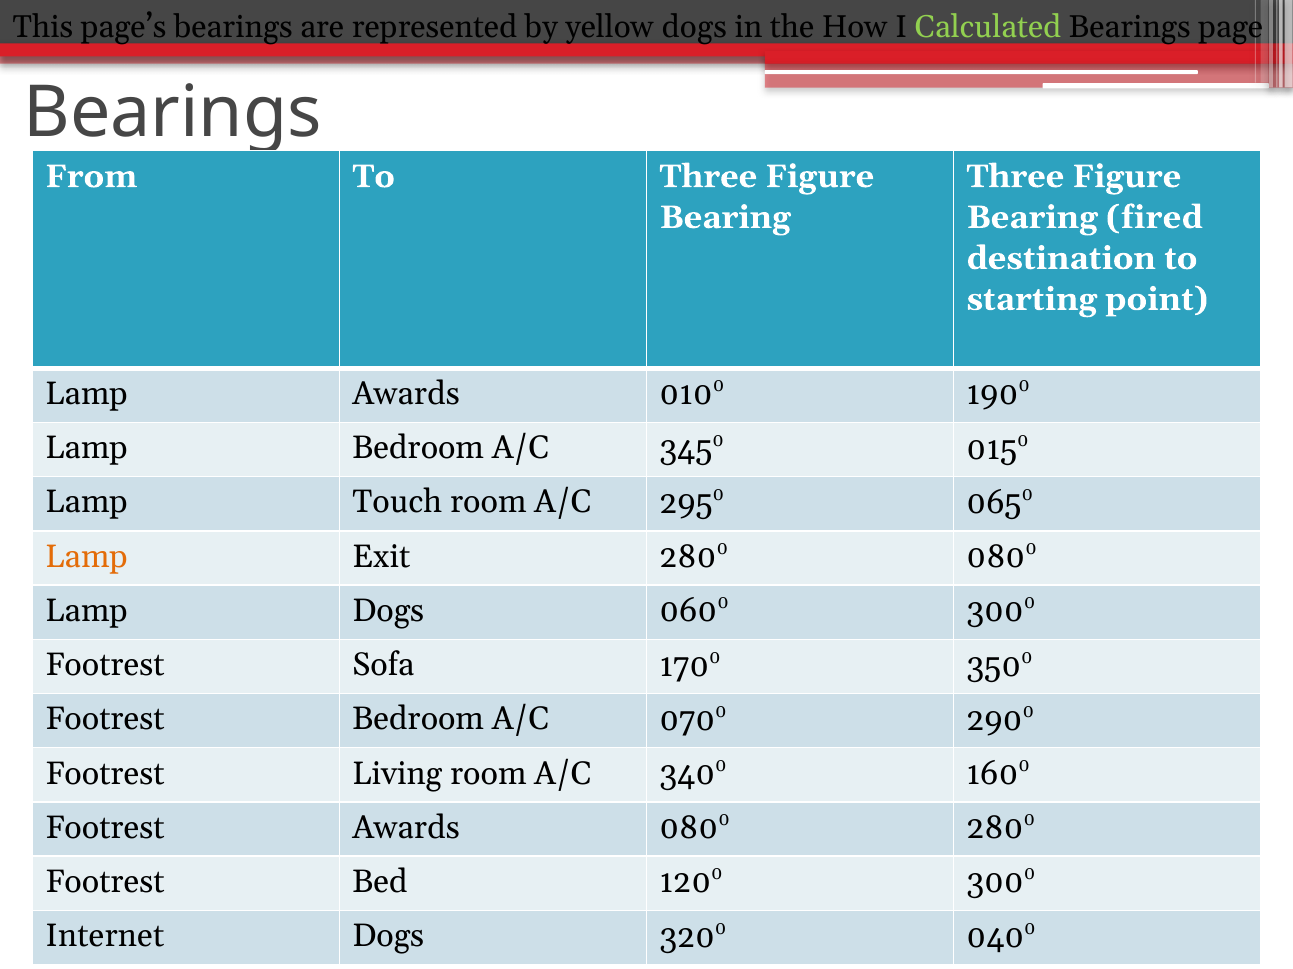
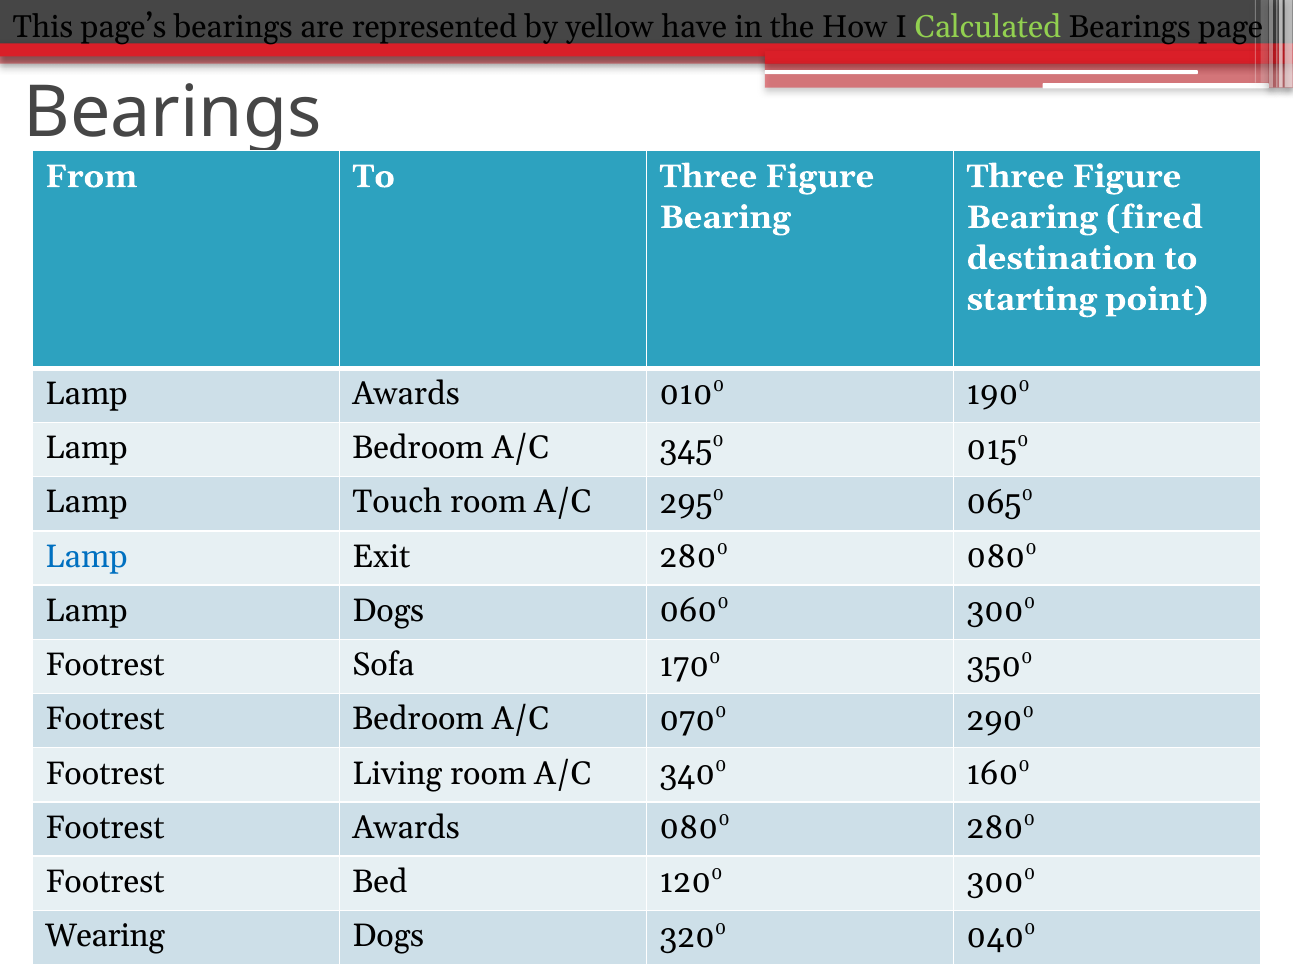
yellow dogs: dogs -> have
Lamp at (87, 557) colour: orange -> blue
Internet: Internet -> Wearing
